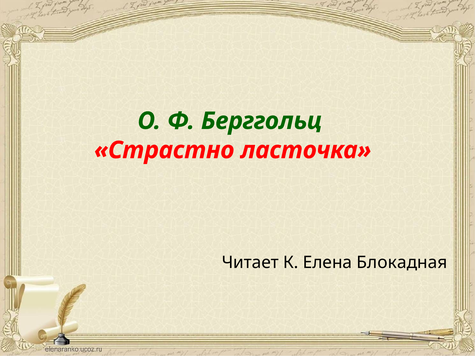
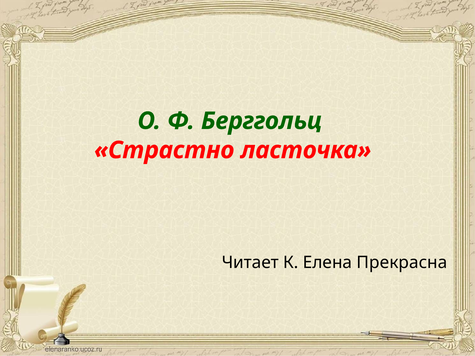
Блокадная: Блокадная -> Прекрасна
